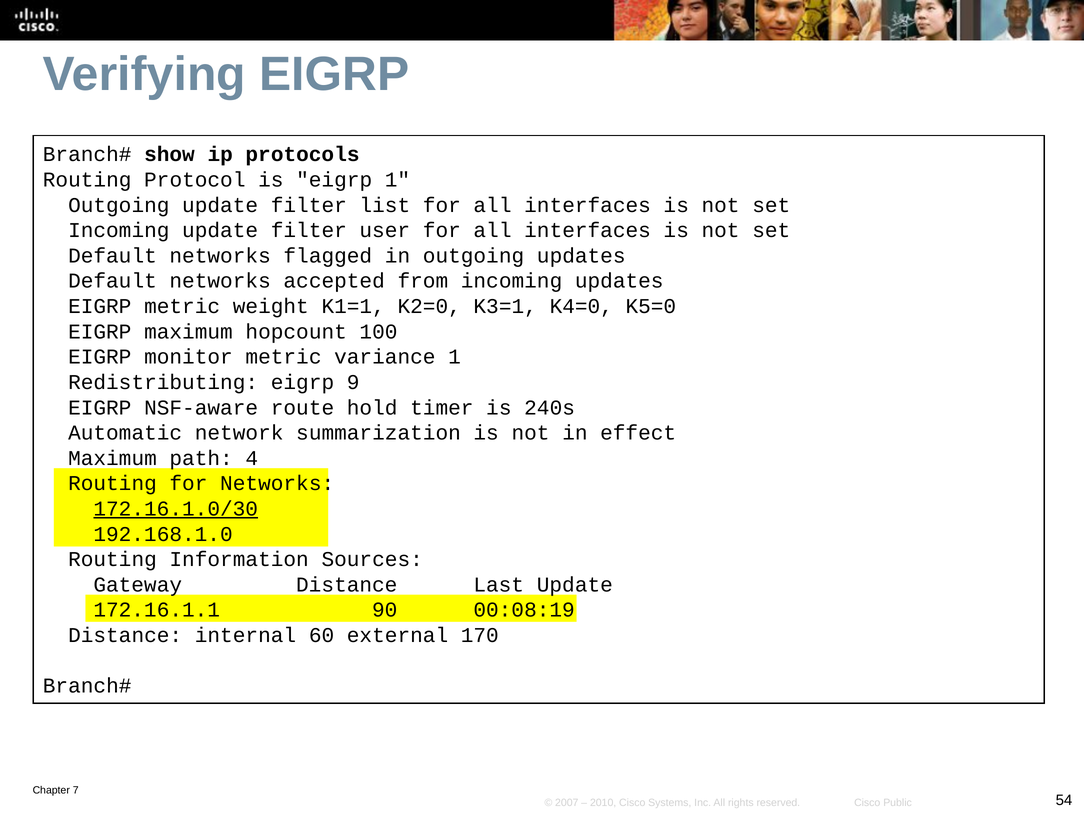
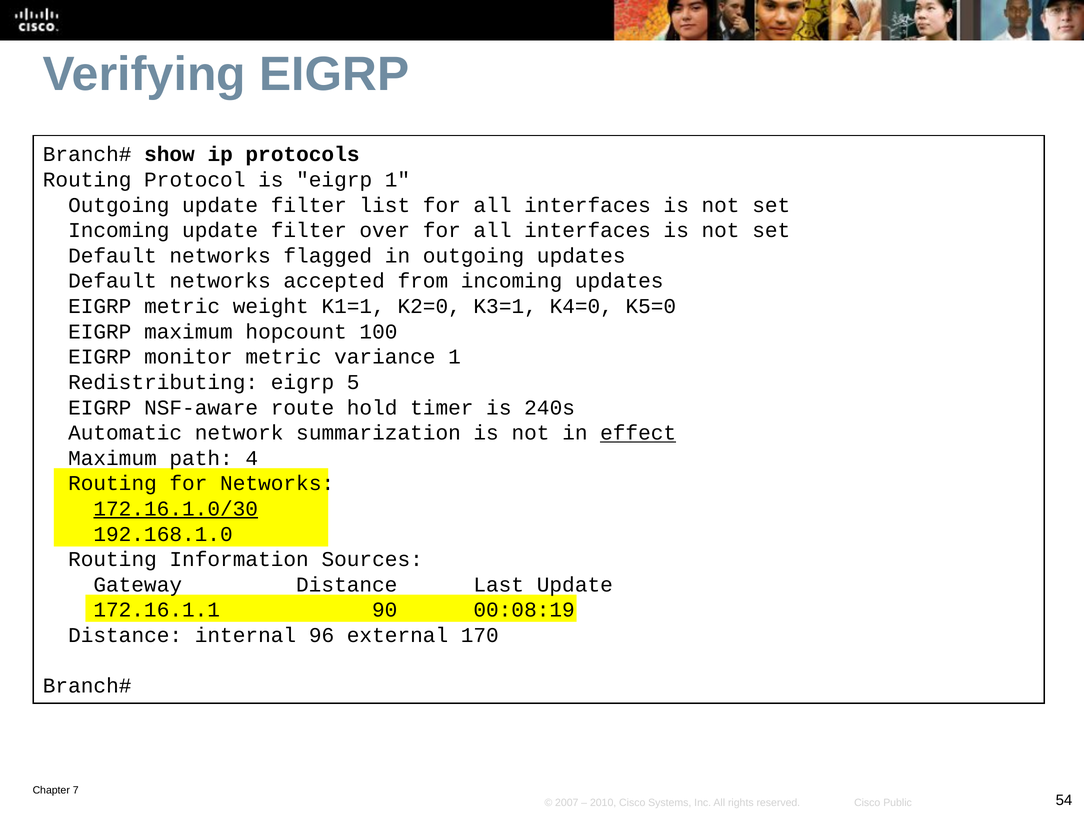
user: user -> over
9: 9 -> 5
effect underline: none -> present
60: 60 -> 96
